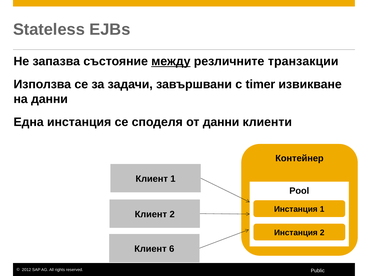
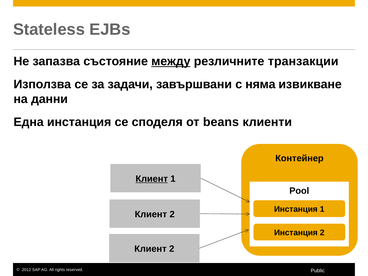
timer: timer -> няма
от данни: данни -> beans
Клиент at (152, 179) underline: none -> present
6 at (172, 249): 6 -> 2
